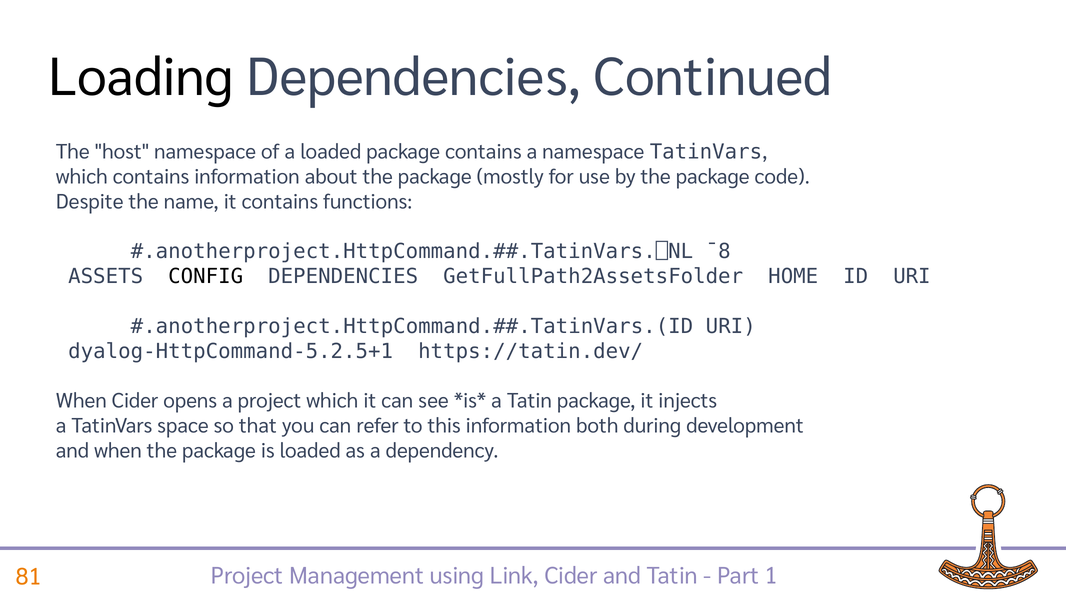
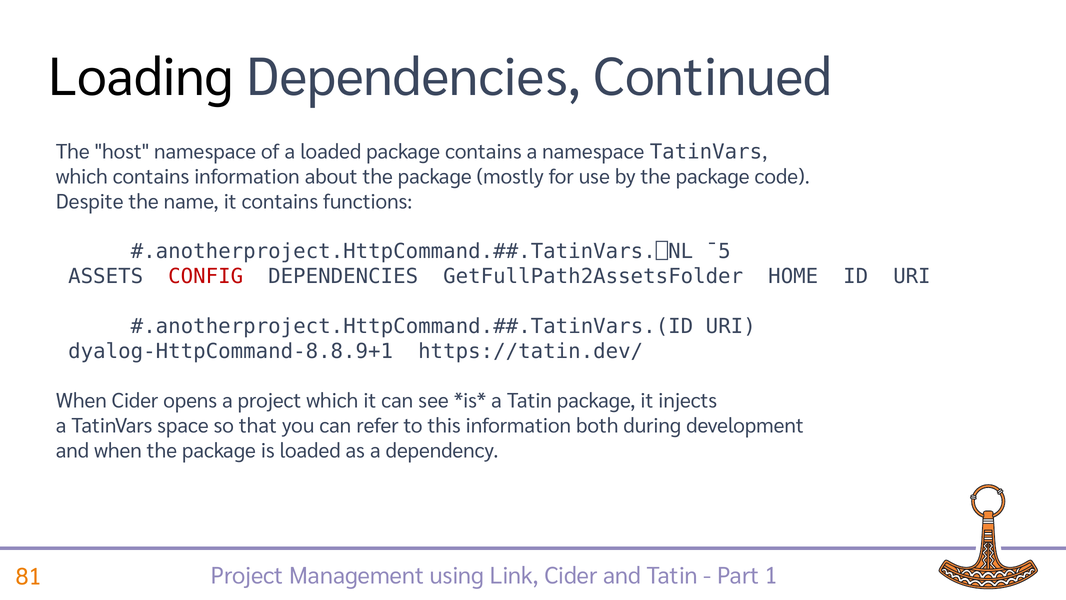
¯8: ¯8 -> ¯5
CONFIG colour: black -> red
dyalog-HttpCommand-5.2.5+1: dyalog-HttpCommand-5.2.5+1 -> dyalog-HttpCommand-8.8.9+1
